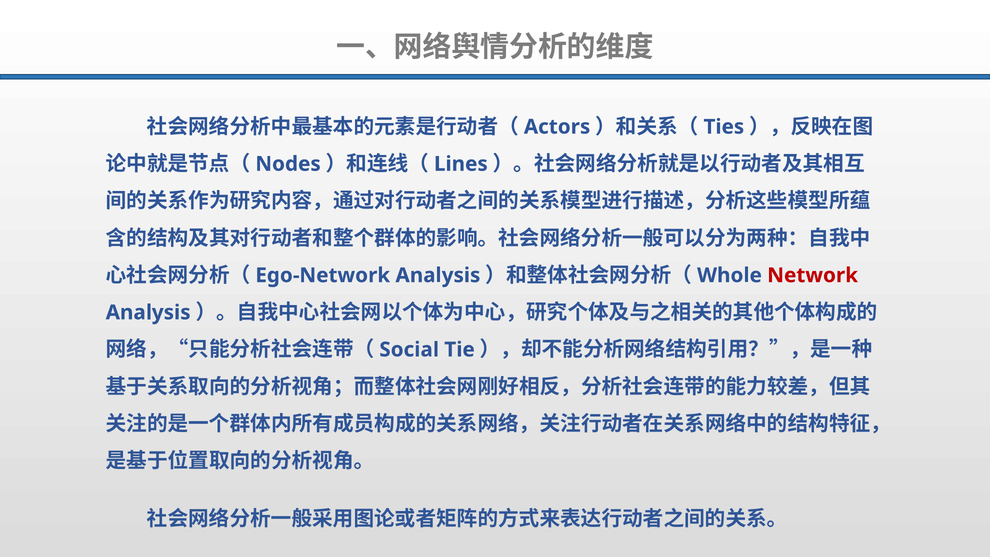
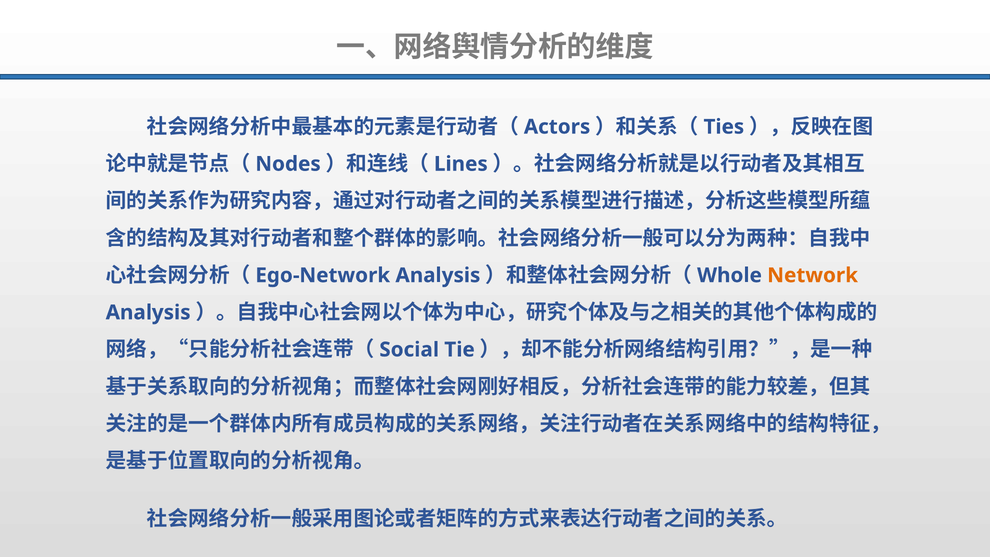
Network colour: red -> orange
